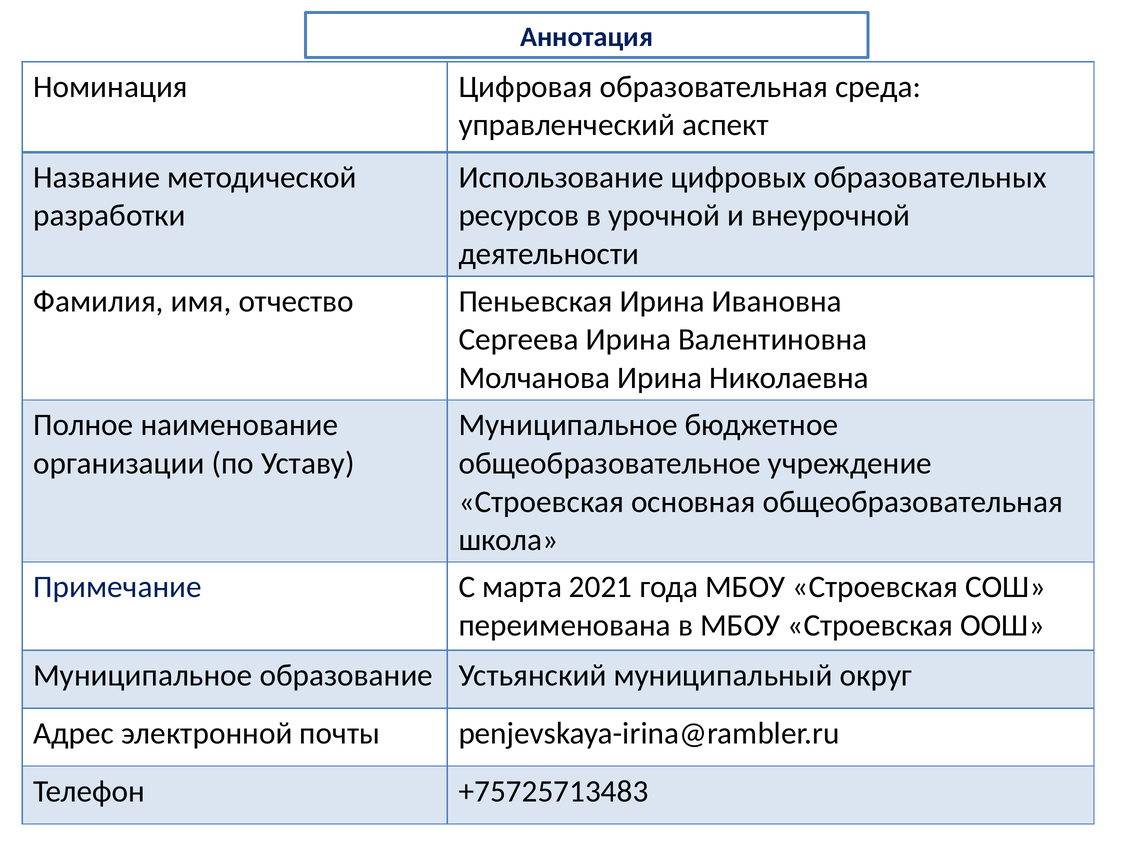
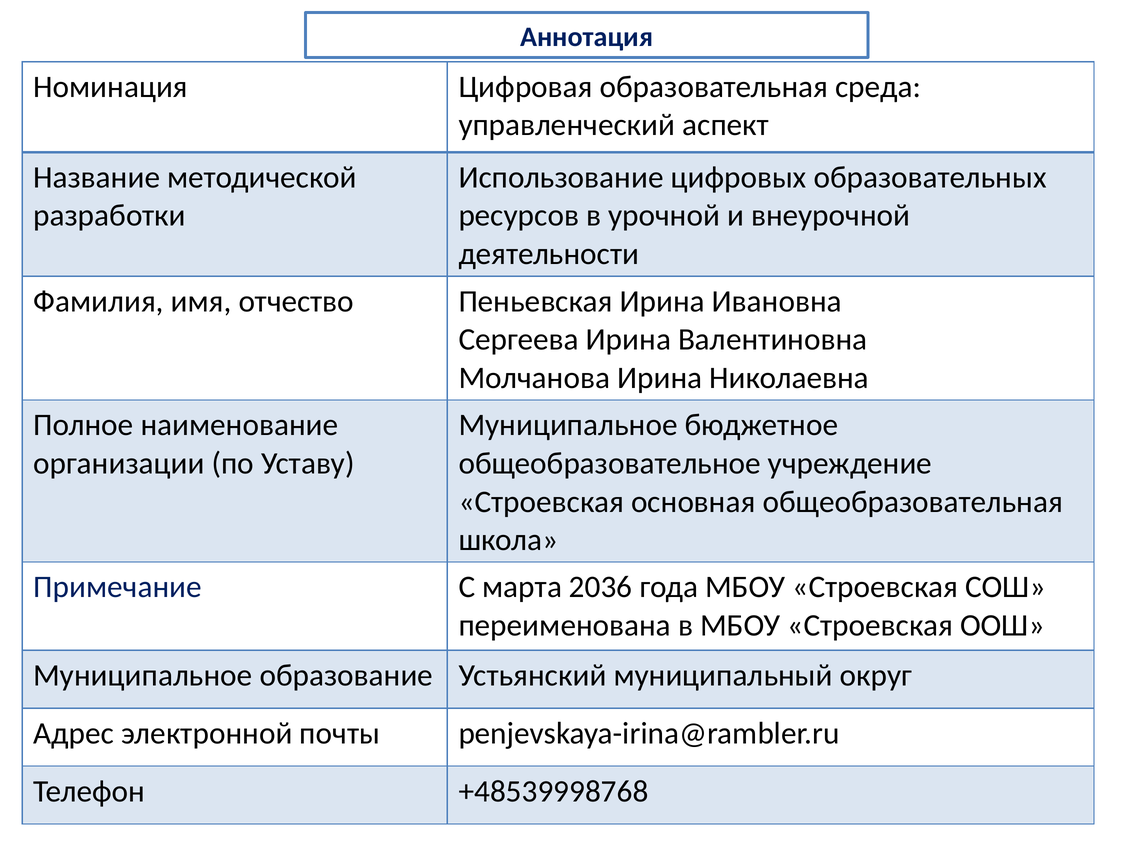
2021: 2021 -> 2036
+75725713483: +75725713483 -> +48539998768
